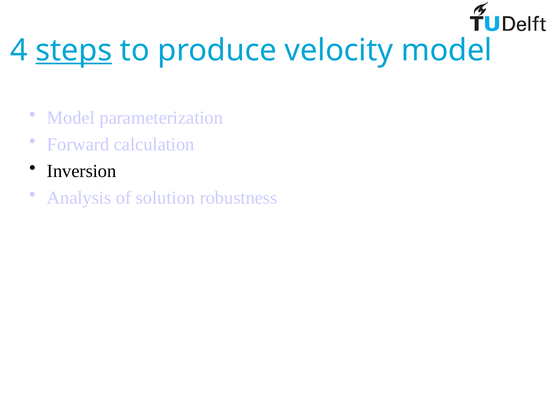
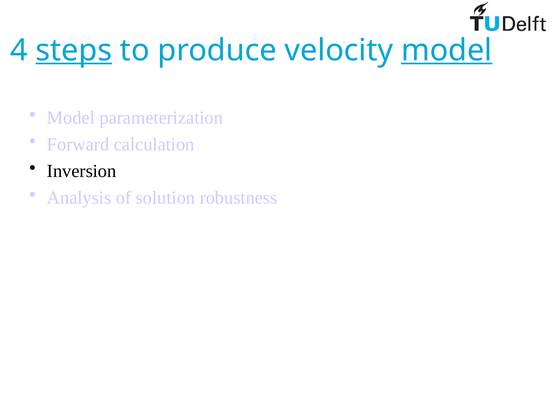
model at (447, 50) underline: none -> present
